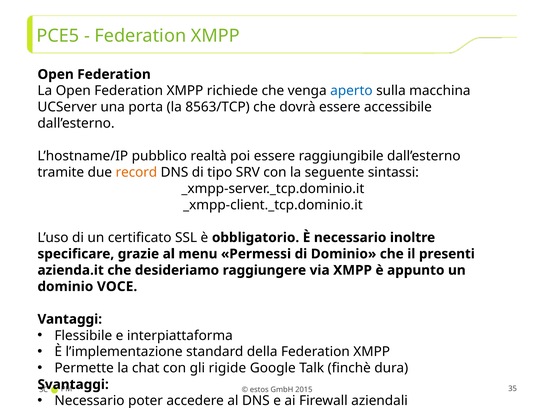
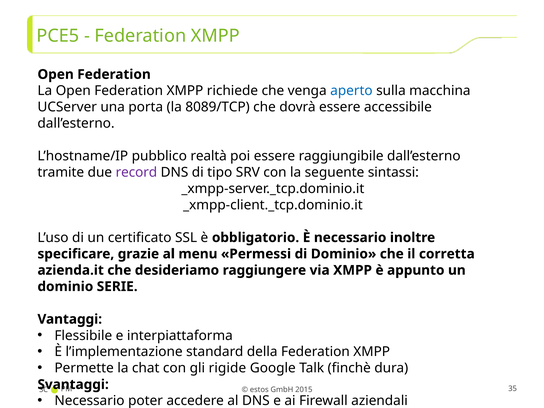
8563/TCP: 8563/TCP -> 8089/TCP
record colour: orange -> purple
presenti: presenti -> corretta
VOCE: VOCE -> SERIE
